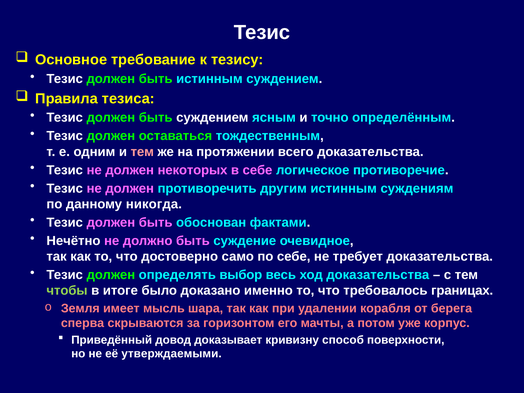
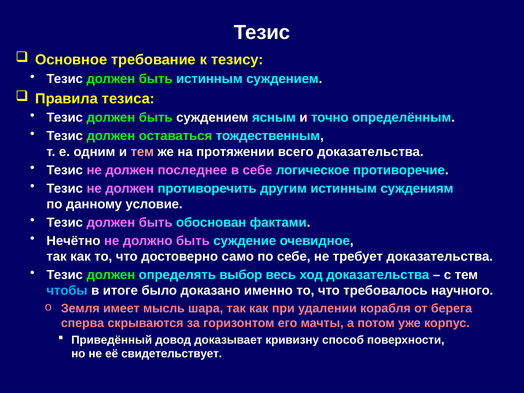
некоторых: некоторых -> последнее
никогда: никогда -> условие
чтобы colour: light green -> light blue
границах: границах -> научного
утверждаемыми: утверждаемыми -> свидетельствует
